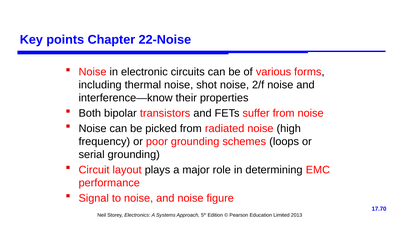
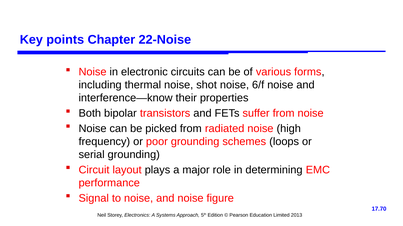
2/f: 2/f -> 6/f
